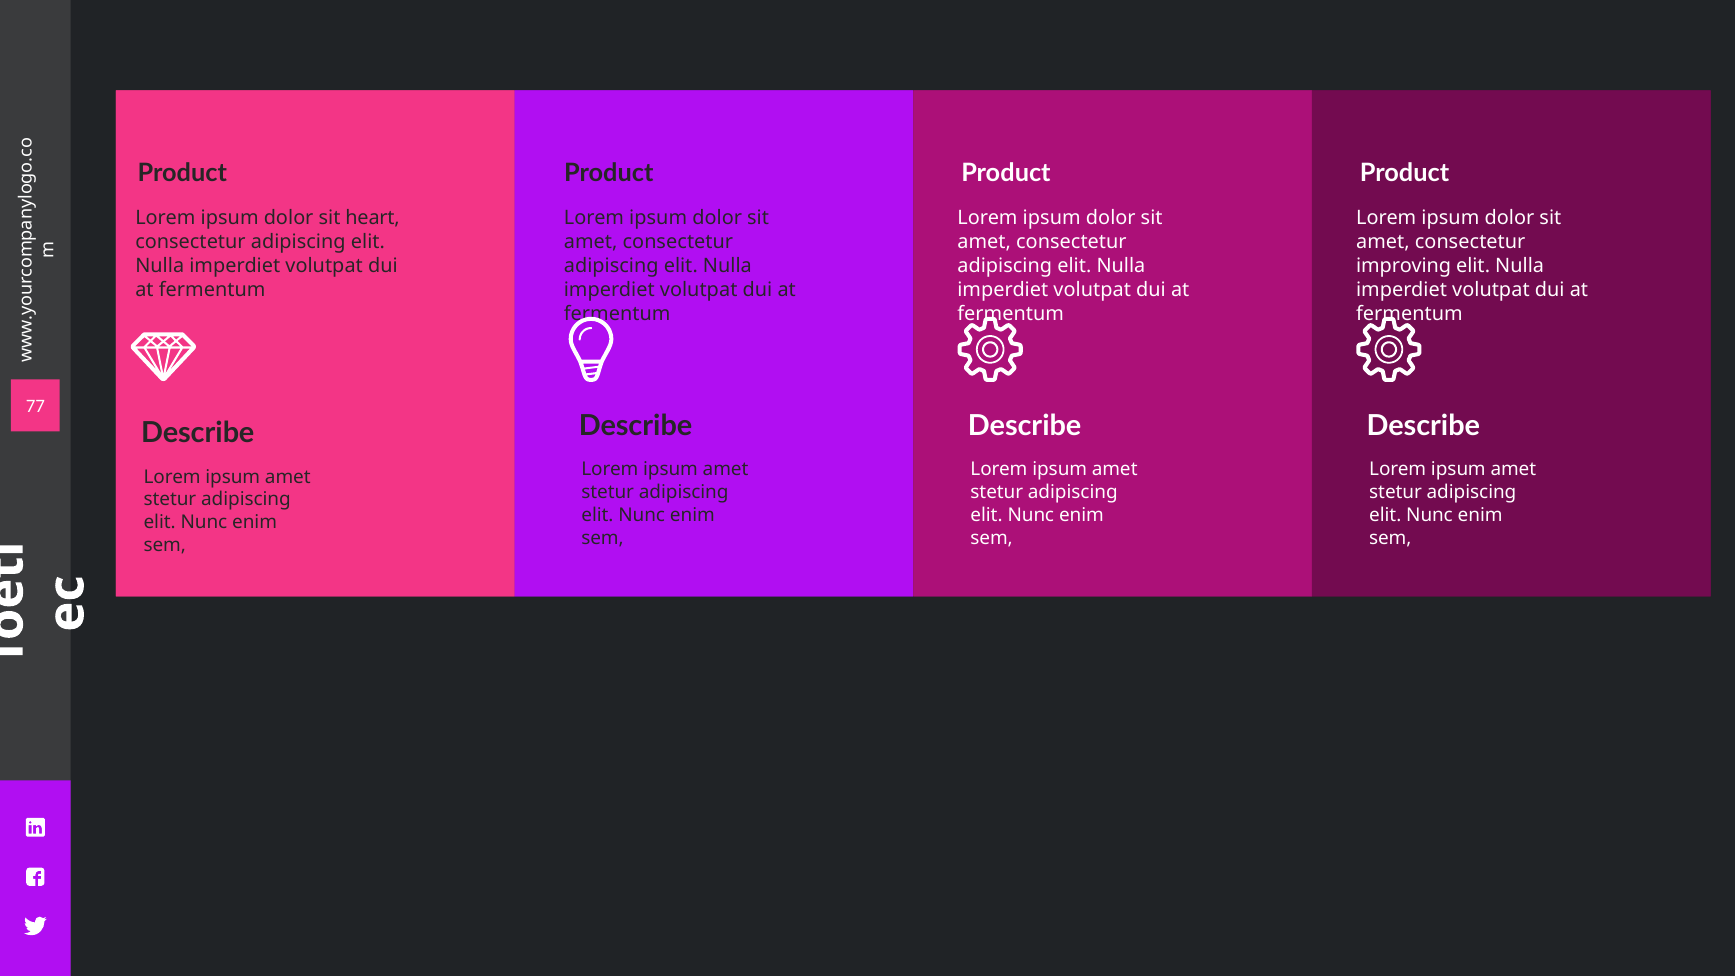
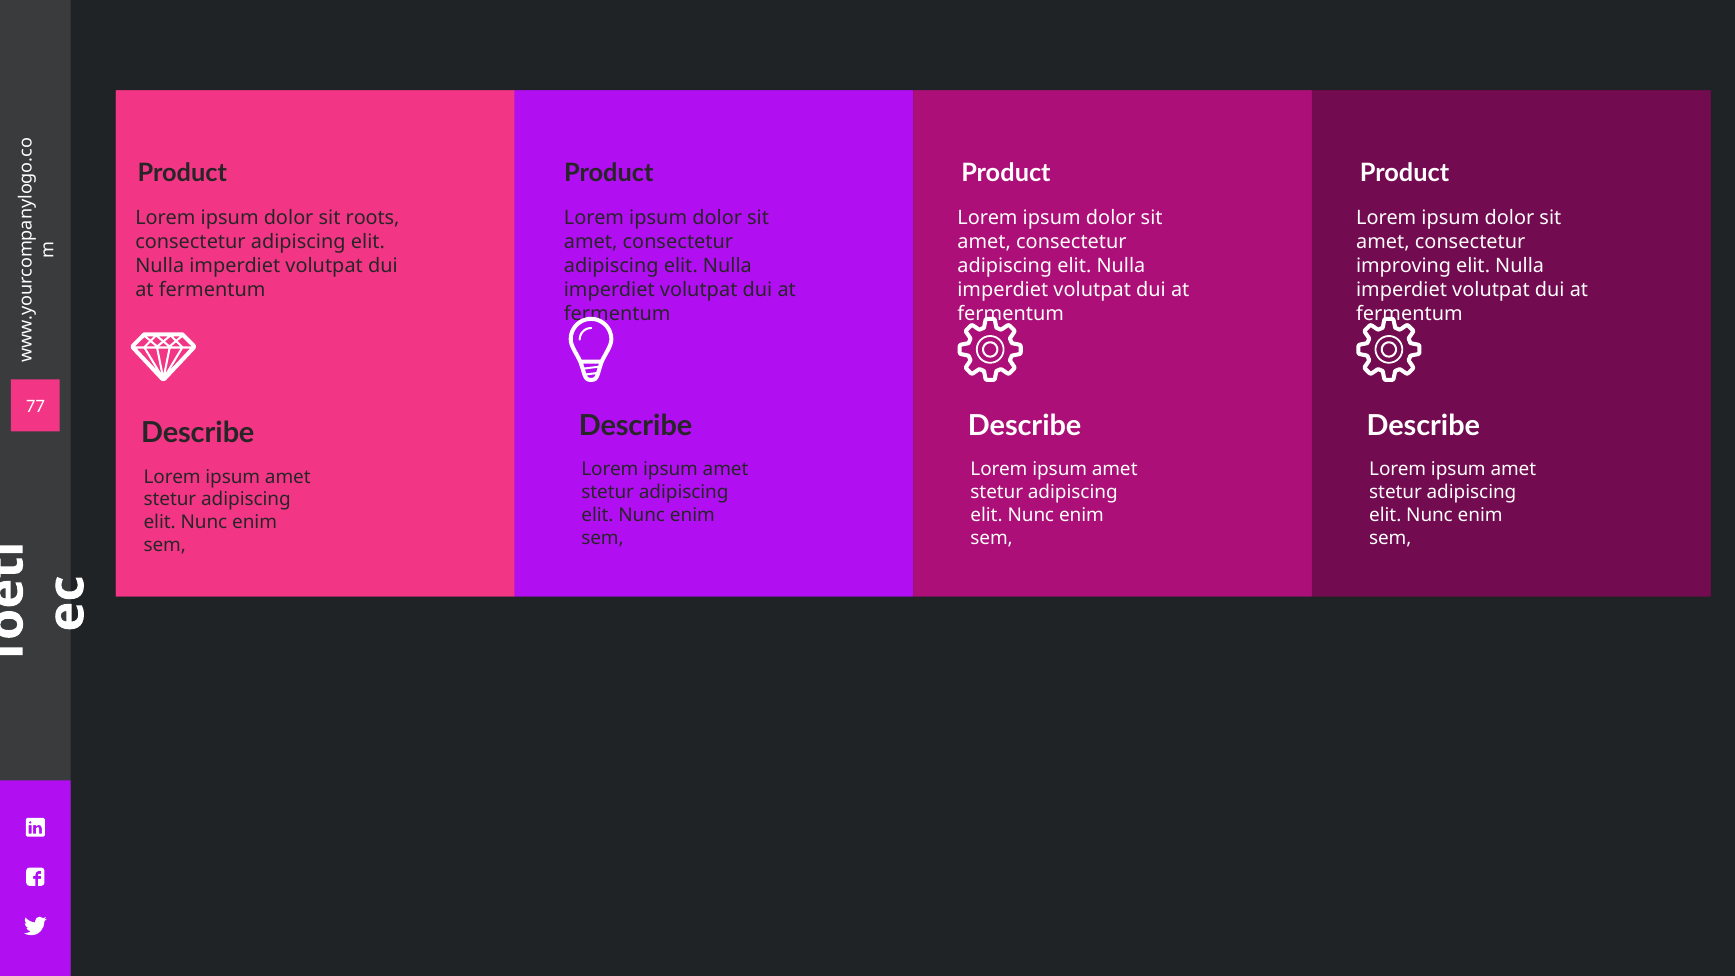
heart: heart -> roots
